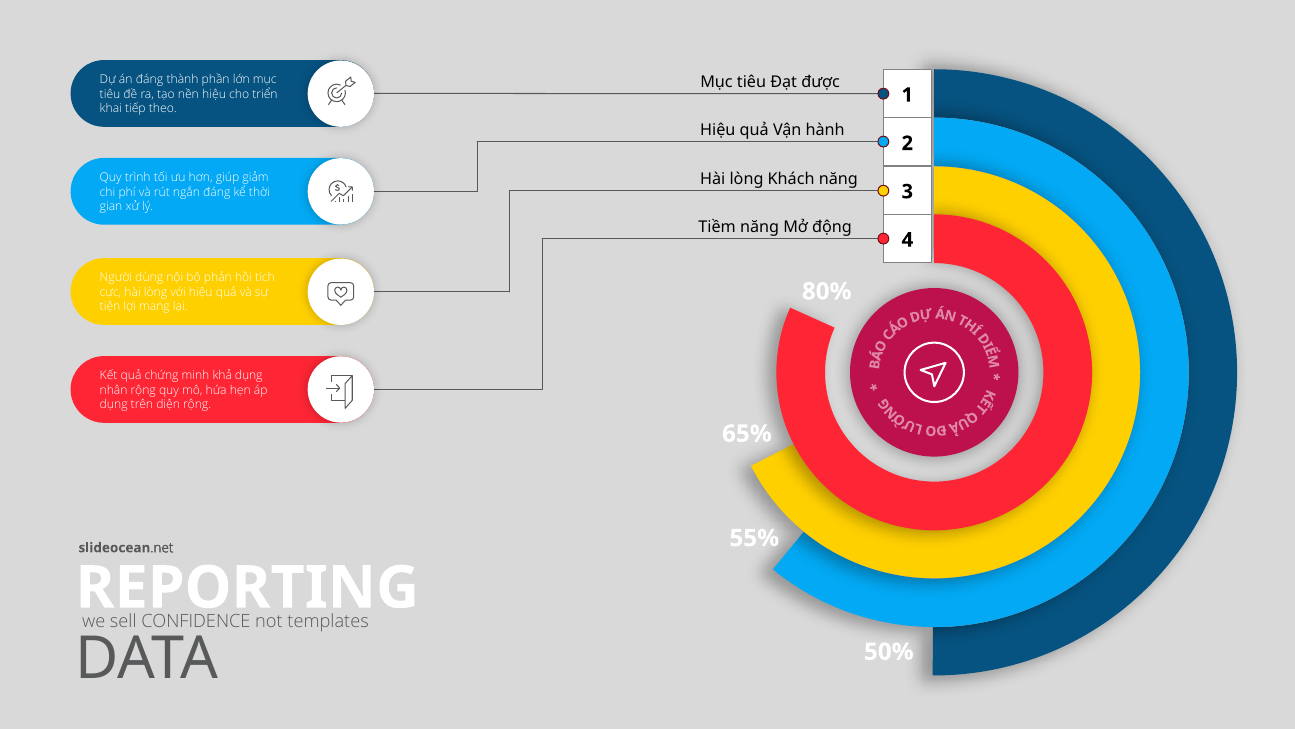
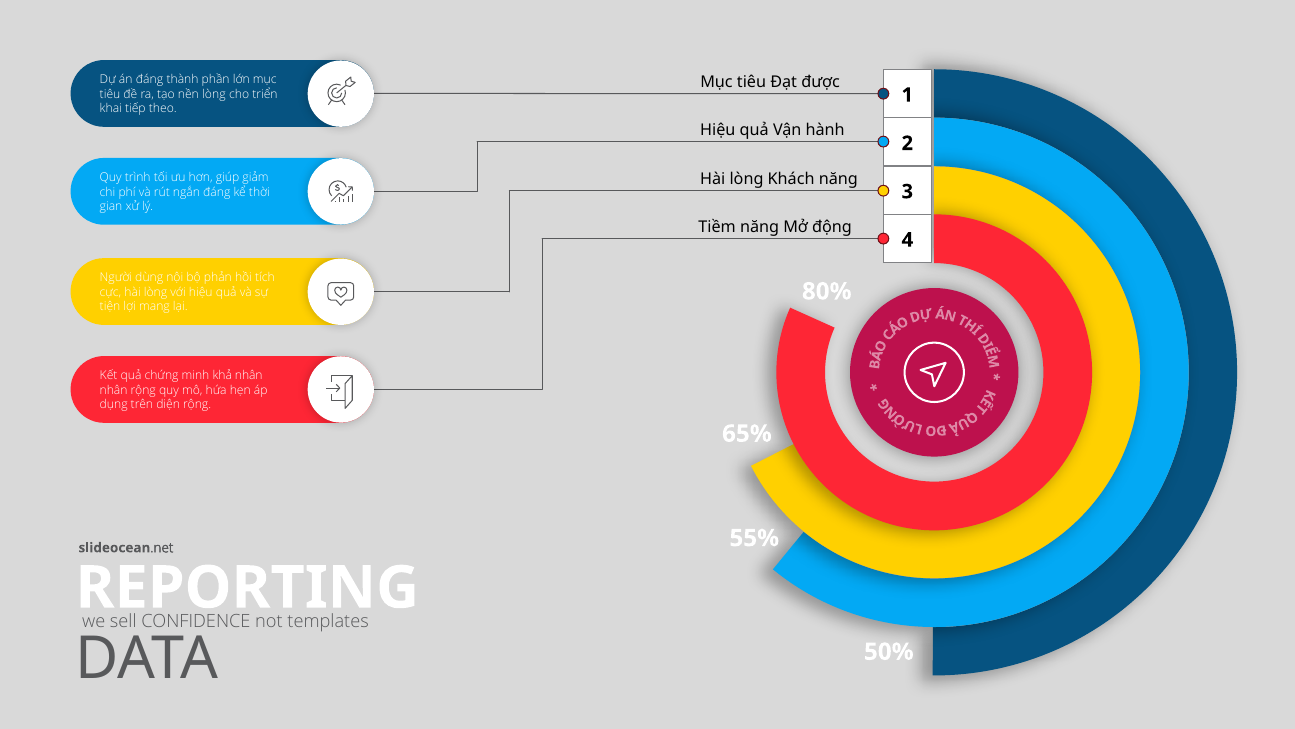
nền hiệu: hiệu -> lòng
khả dụng: dụng -> nhân
